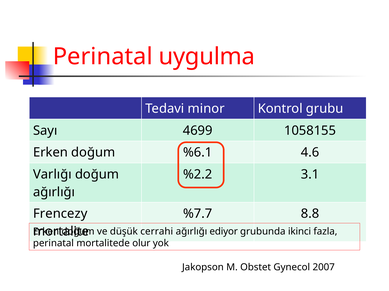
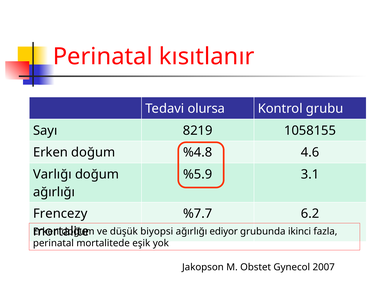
uygulma: uygulma -> kısıtlanır
minor: minor -> olursa
4699: 4699 -> 8219
%6.1: %6.1 -> %4.8
%2.2: %2.2 -> %5.9
8.8: 8.8 -> 6.2
cerrahi: cerrahi -> biyopsi
olur: olur -> eşik
